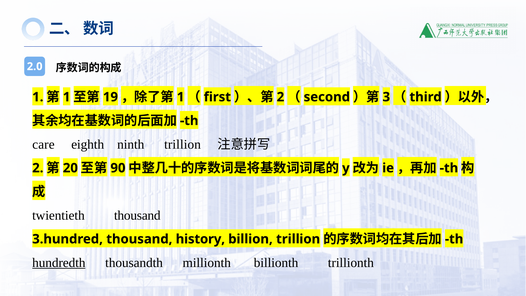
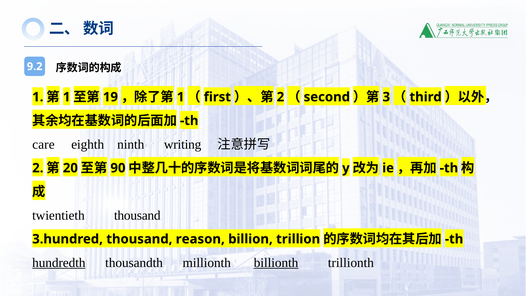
2.0: 2.0 -> 9.2
ninth trillion: trillion -> writing
history: history -> reason
billionth underline: none -> present
